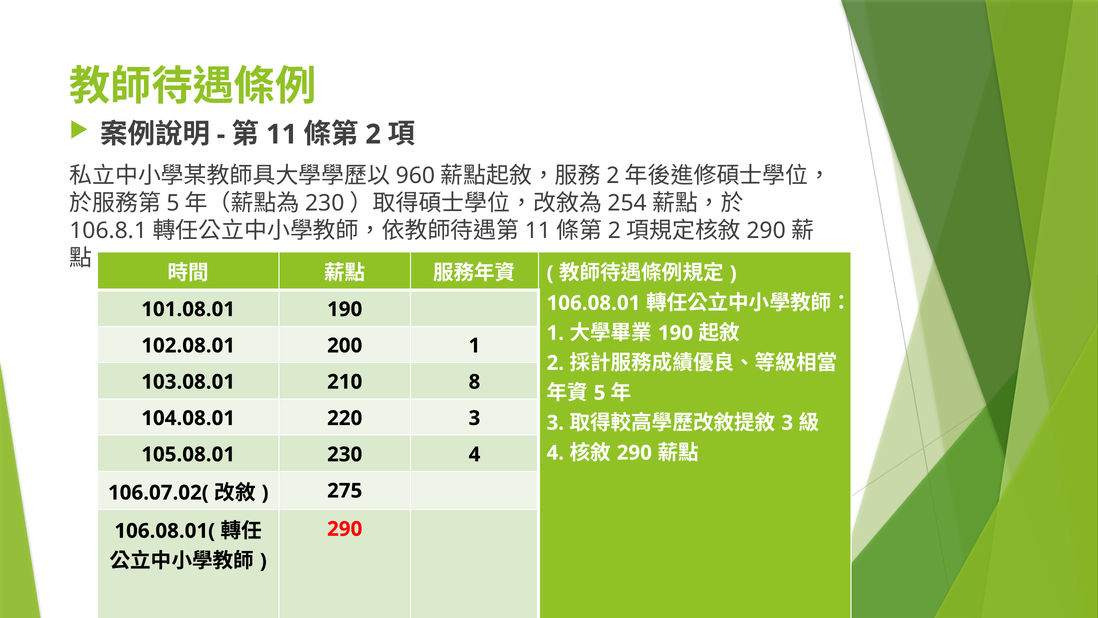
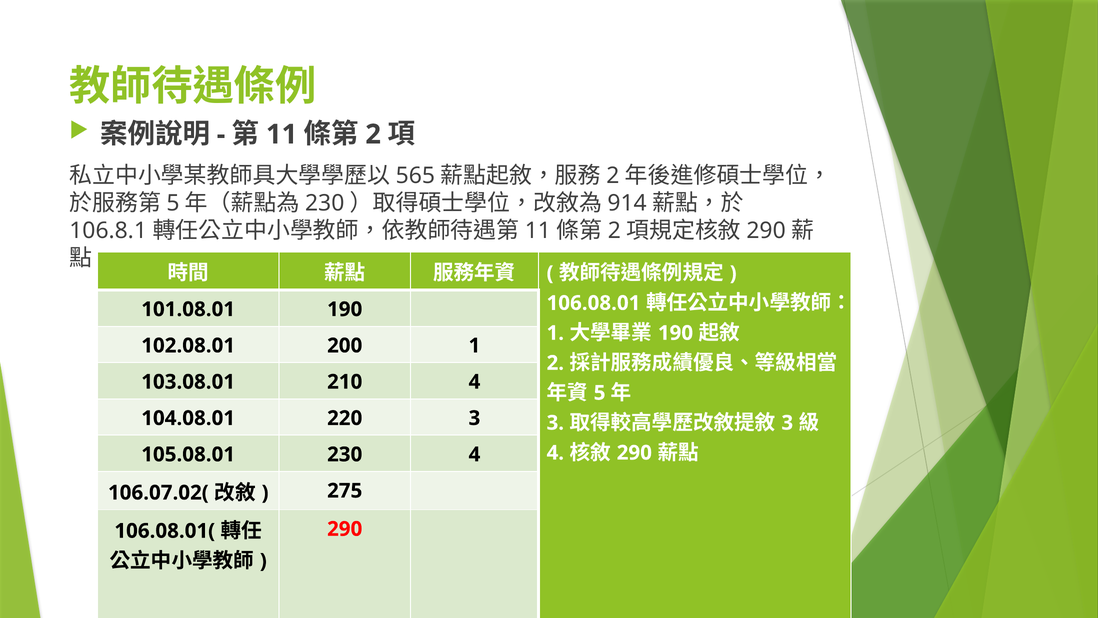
960: 960 -> 565
254: 254 -> 914
210 8: 8 -> 4
